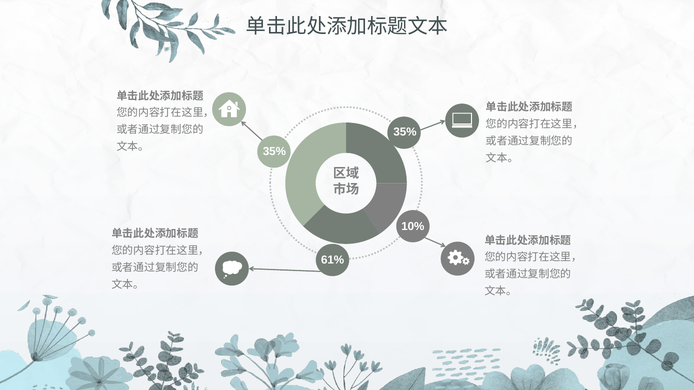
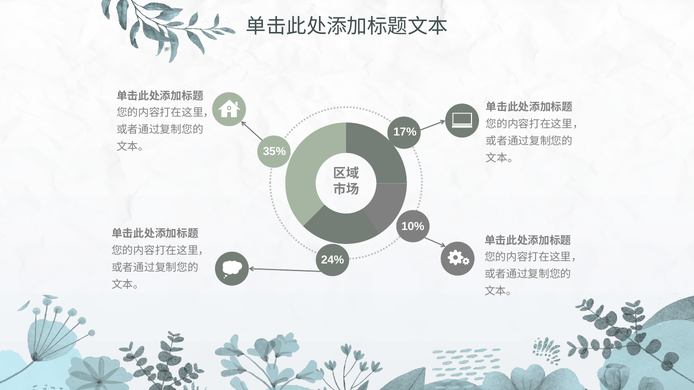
35% at (405, 132): 35% -> 17%
61%: 61% -> 24%
